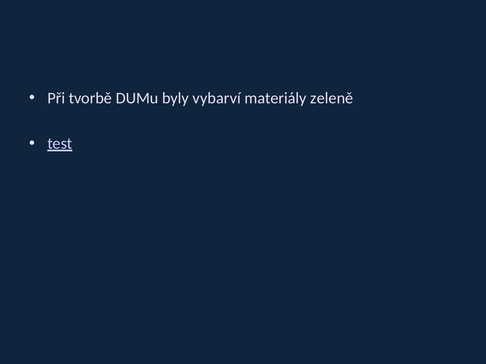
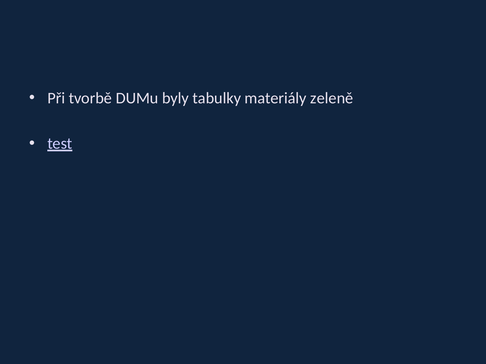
vybarví: vybarví -> tabulky
